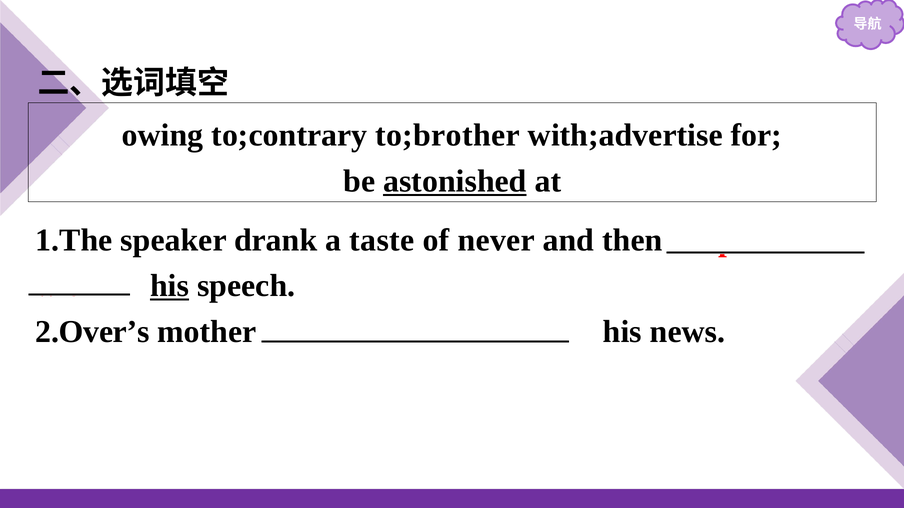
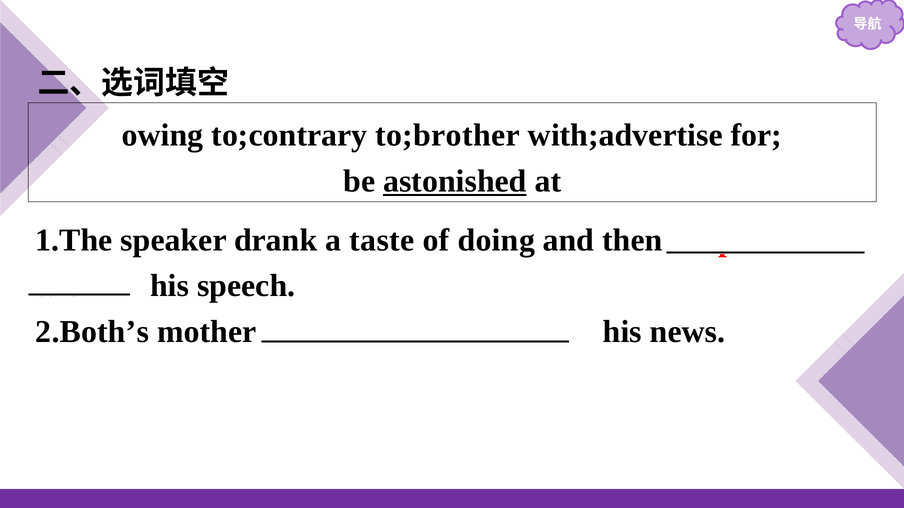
never: never -> doing
his at (170, 286) underline: present -> none
2.Over’s: 2.Over’s -> 2.Both’s
